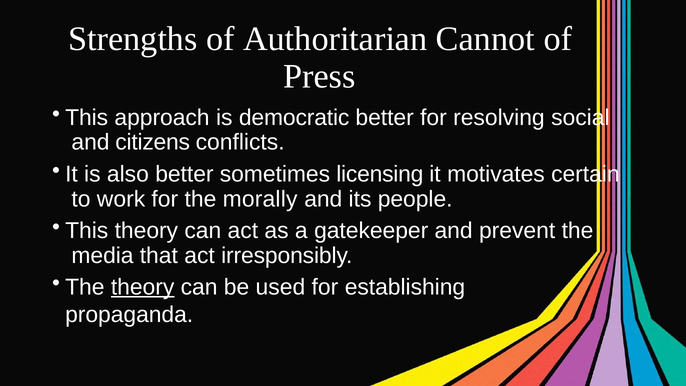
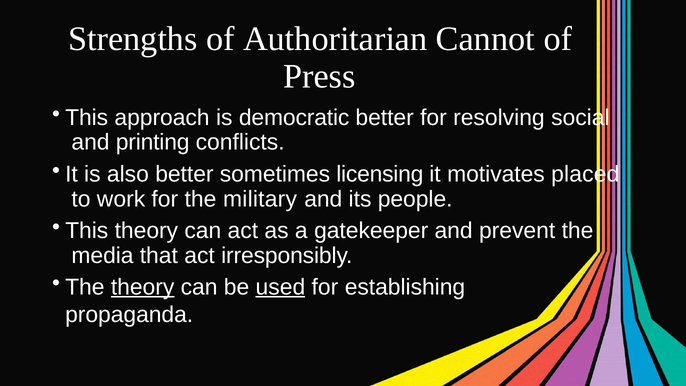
citizens: citizens -> printing
certain: certain -> placed
morally: morally -> military
used underline: none -> present
